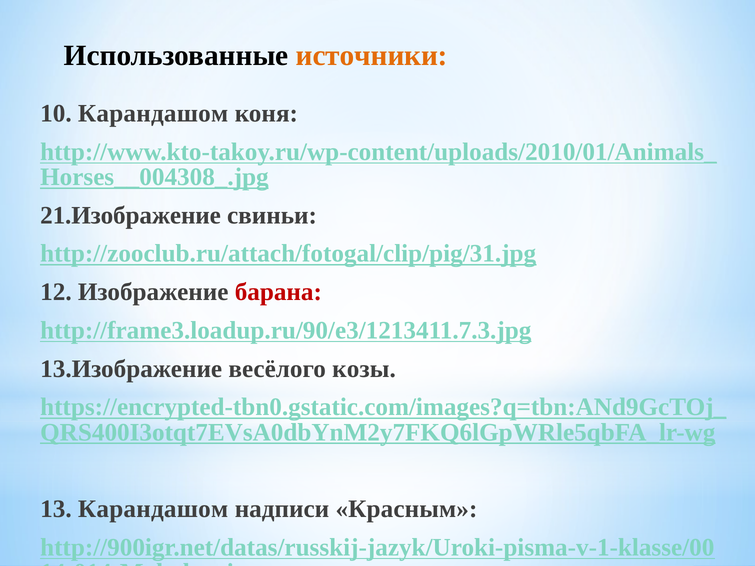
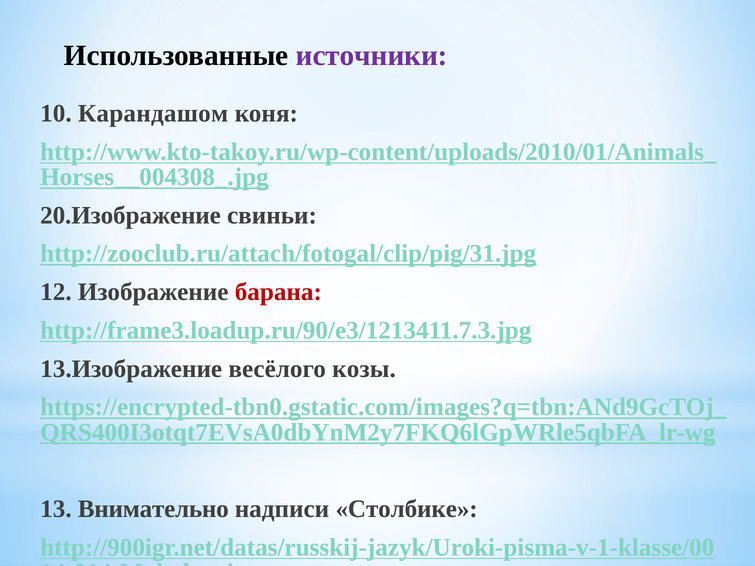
источники colour: orange -> purple
21.Изображение: 21.Изображение -> 20.Изображение
13 Карандашом: Карандашом -> Внимательно
Красным: Красным -> Столбике
